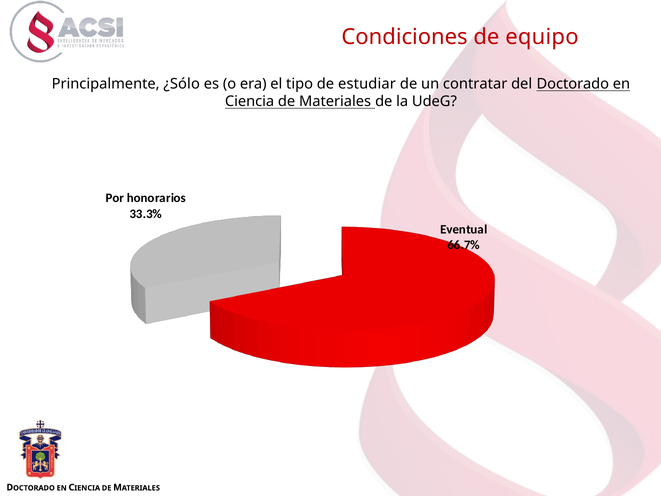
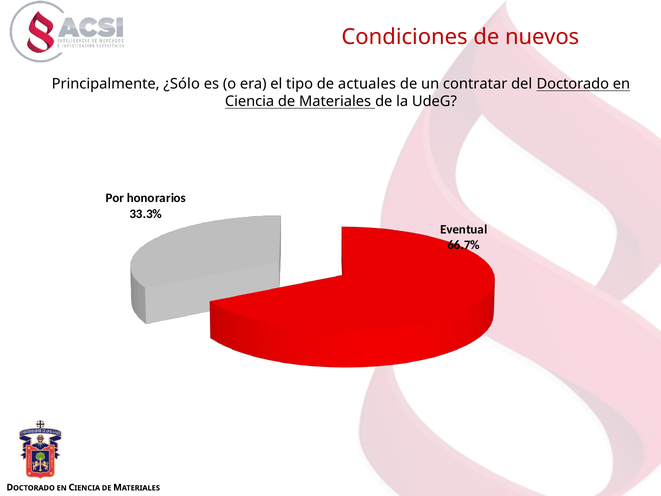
equipo: equipo -> nuevos
estudiar: estudiar -> actuales
